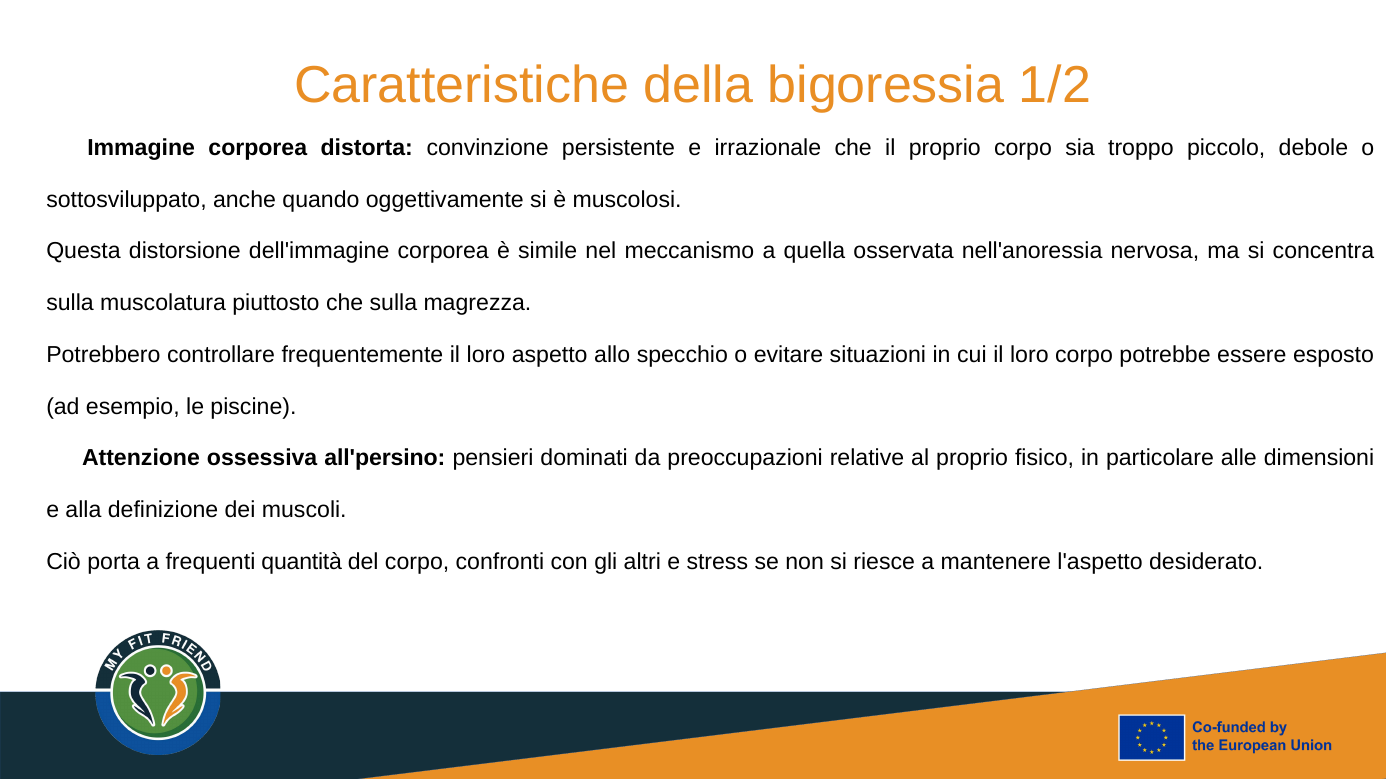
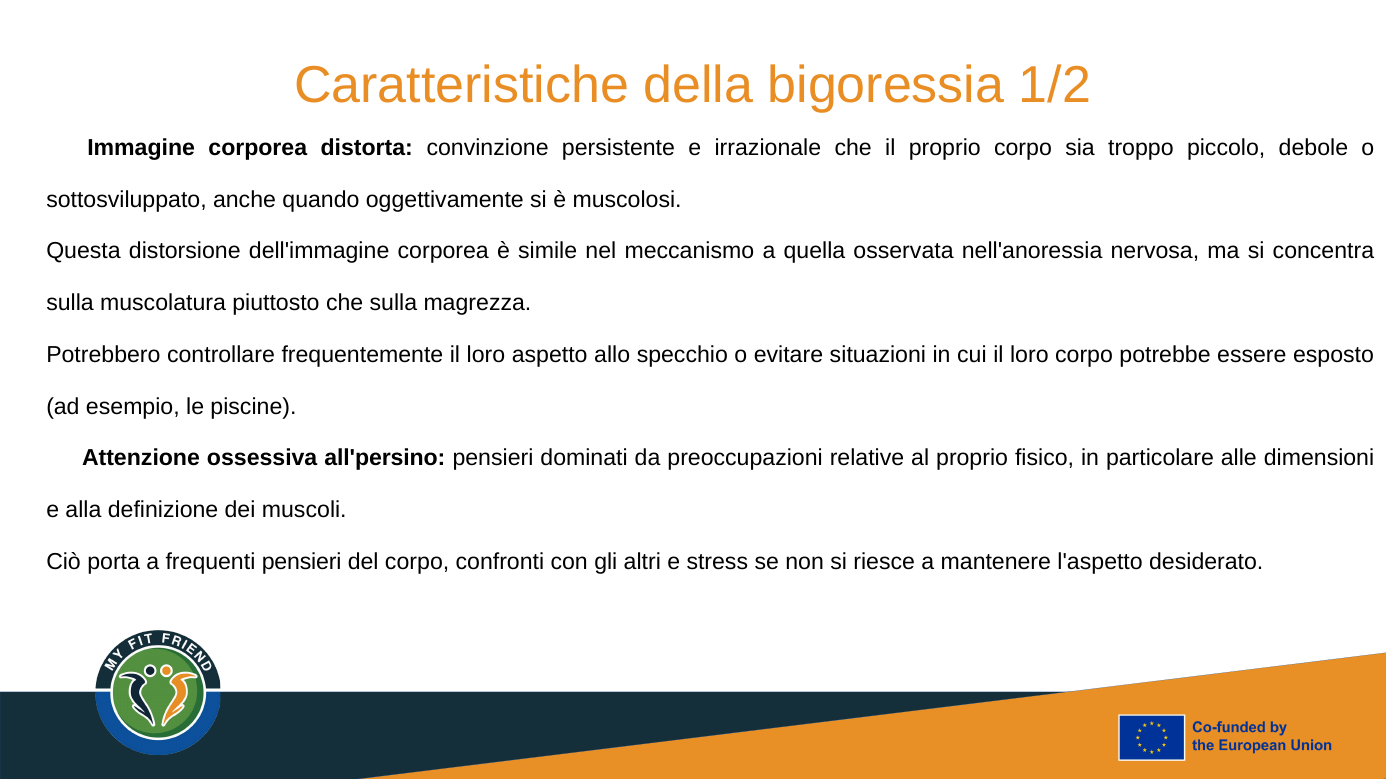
frequenti quantità: quantità -> pensieri
